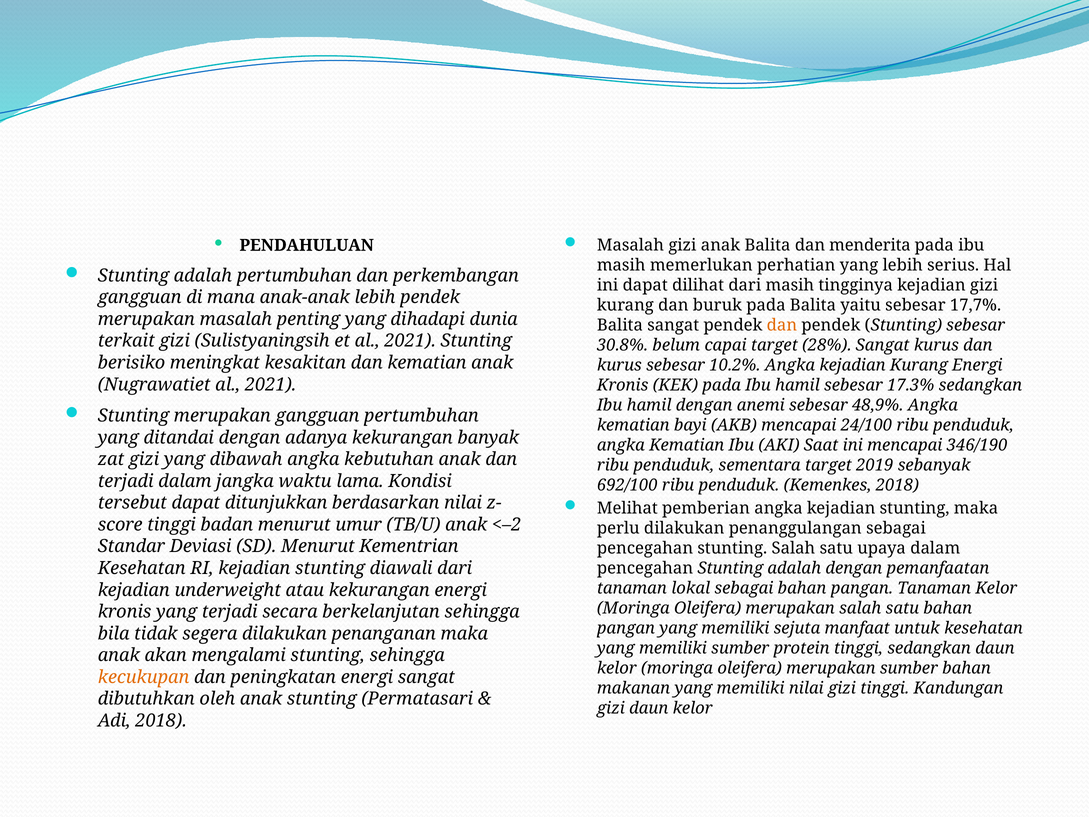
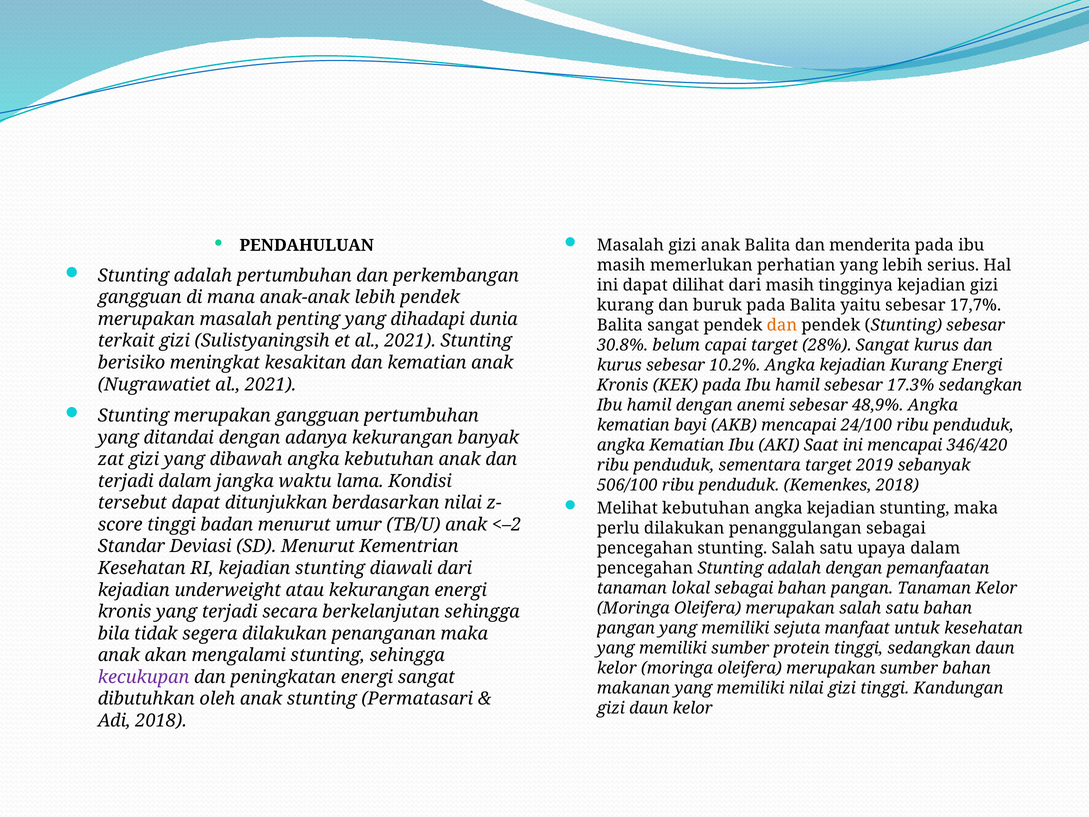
346/190: 346/190 -> 346/420
692/100: 692/100 -> 506/100
Melihat pemberian: pemberian -> kebutuhan
kecukupan colour: orange -> purple
